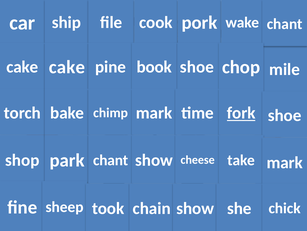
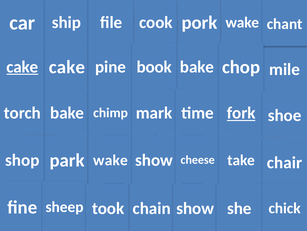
cake at (22, 67) underline: none -> present
shoe at (197, 67): shoe -> bake
park chant: chant -> wake
take mark: mark -> chair
